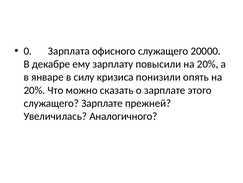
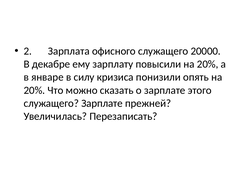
0: 0 -> 2
Аналогичного: Аналогичного -> Перезаписать
